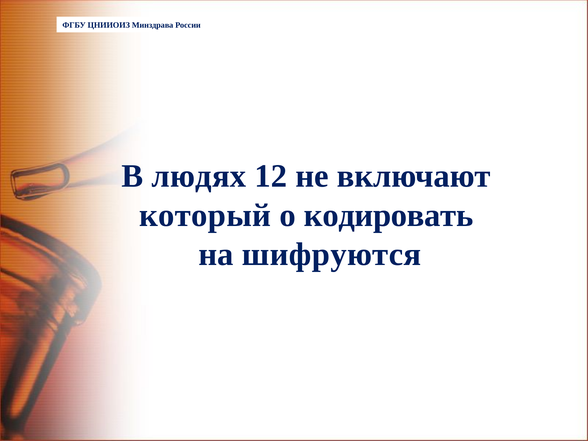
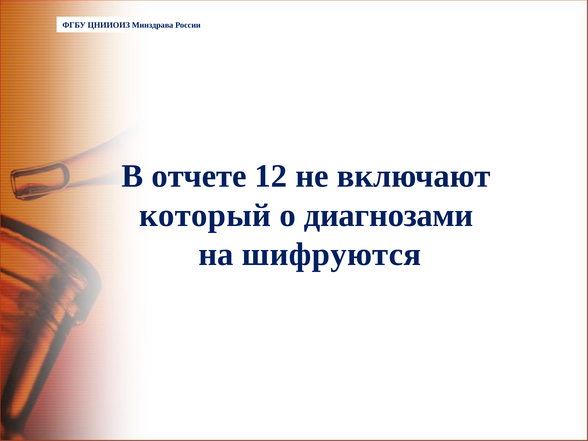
людях: людях -> отчете
кодировать: кодировать -> диагнозами
